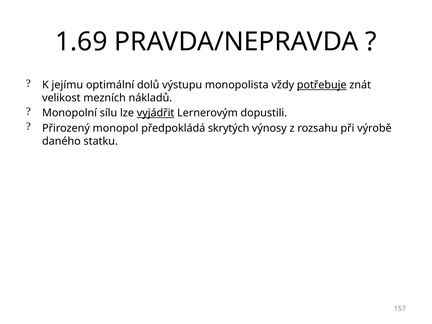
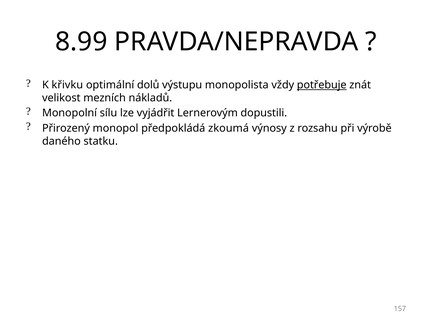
1.69: 1.69 -> 8.99
jejímu: jejímu -> křivku
vyjádřit underline: present -> none
skrytých: skrytých -> zkoumá
